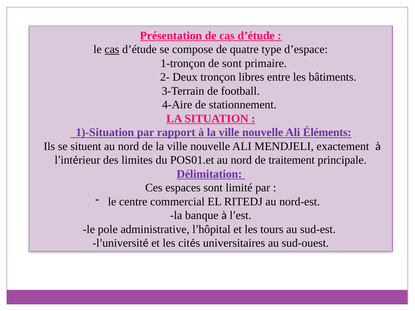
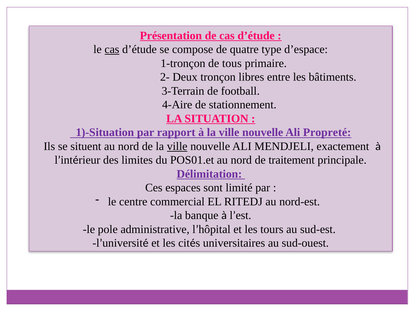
de sont: sont -> tous
Éléments: Éléments -> Propreté
ville at (177, 146) underline: none -> present
